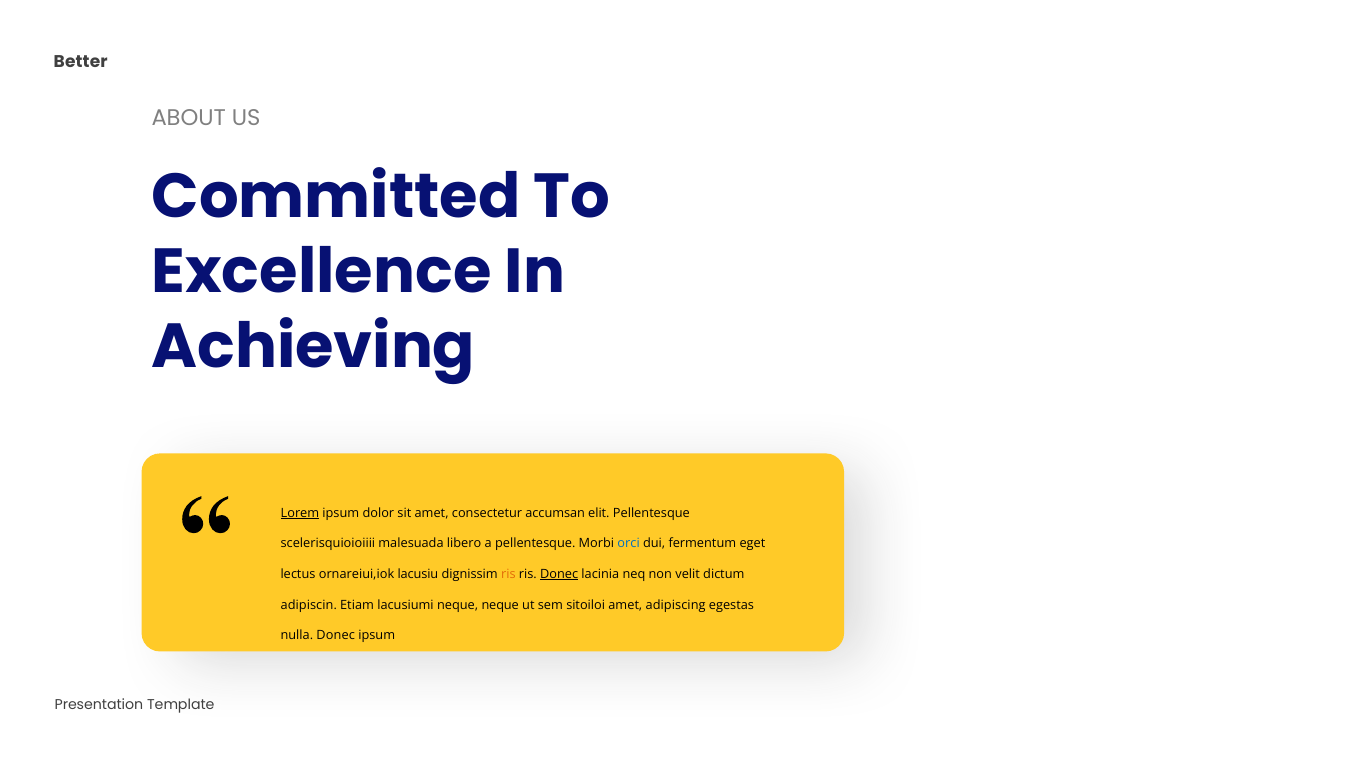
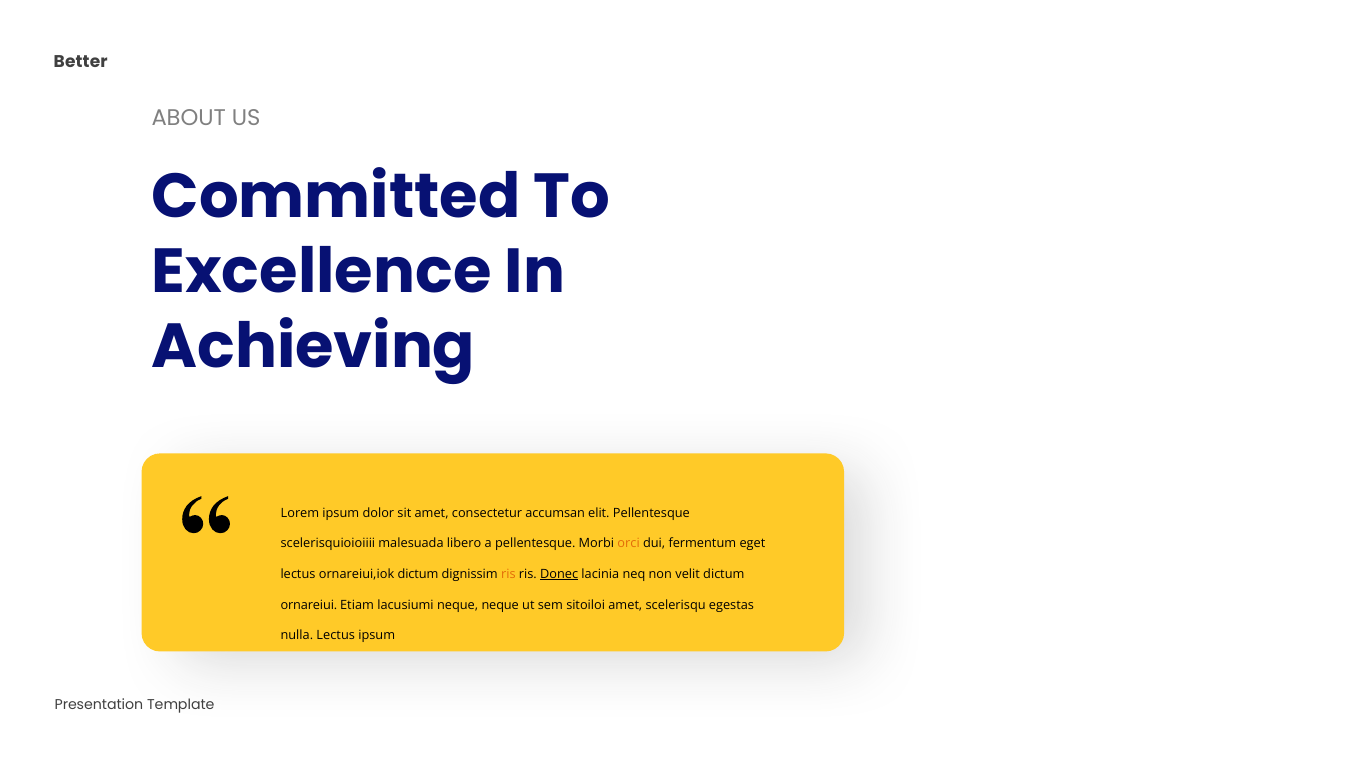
Lorem underline: present -> none
orci colour: blue -> orange
ornareiui,iok lacusiu: lacusiu -> dictum
adipiscin: adipiscin -> ornareiui
adipiscing: adipiscing -> scelerisqu
nulla Donec: Donec -> Lectus
